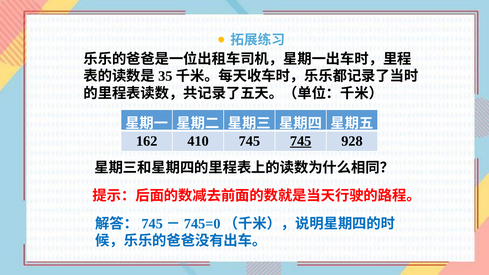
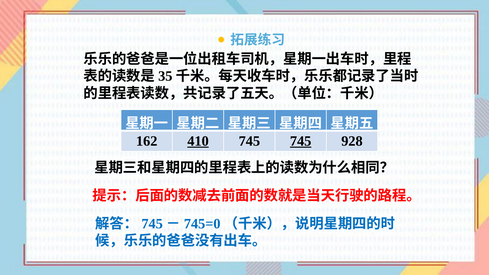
410 underline: none -> present
